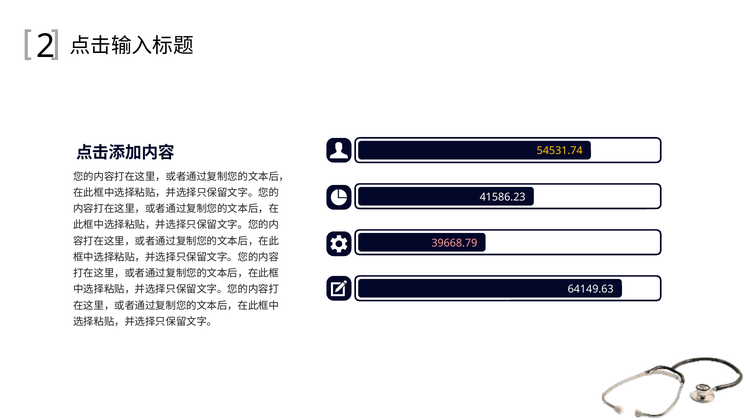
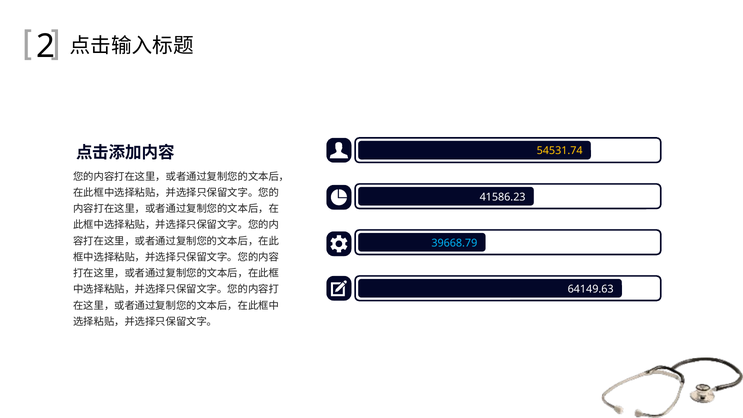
39668.79 colour: pink -> light blue
